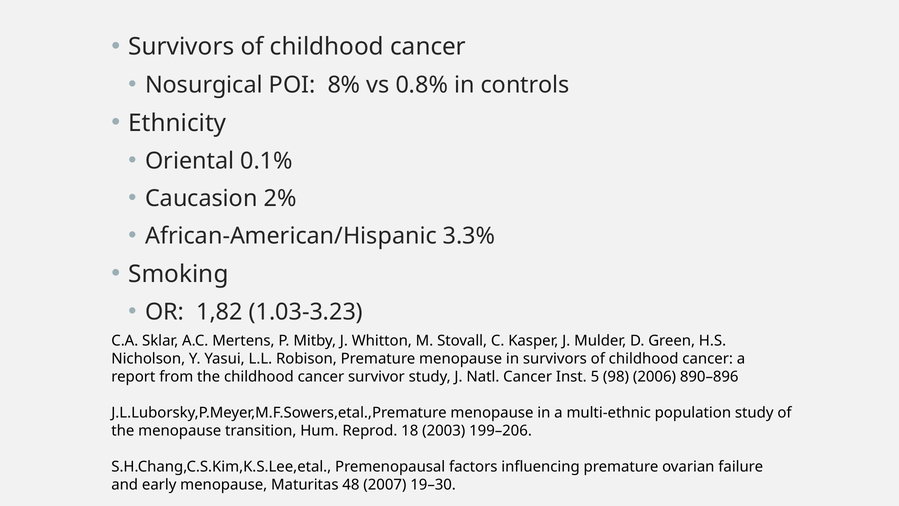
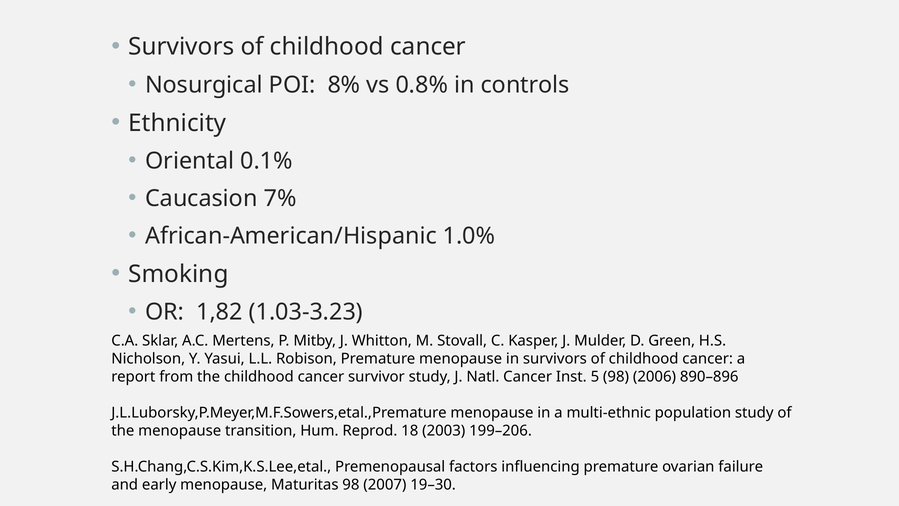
2%: 2% -> 7%
3.3%: 3.3% -> 1.0%
Maturitas 48: 48 -> 98
